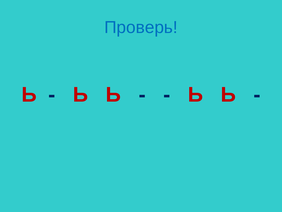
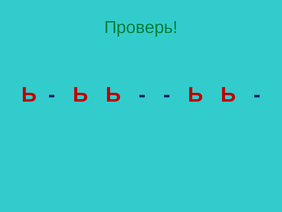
Проверь colour: blue -> green
